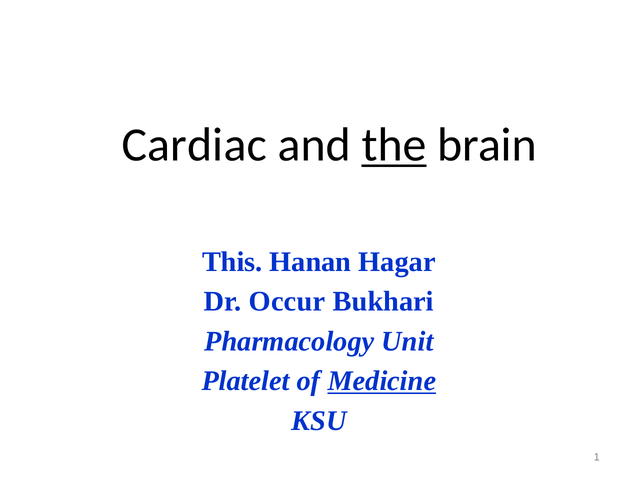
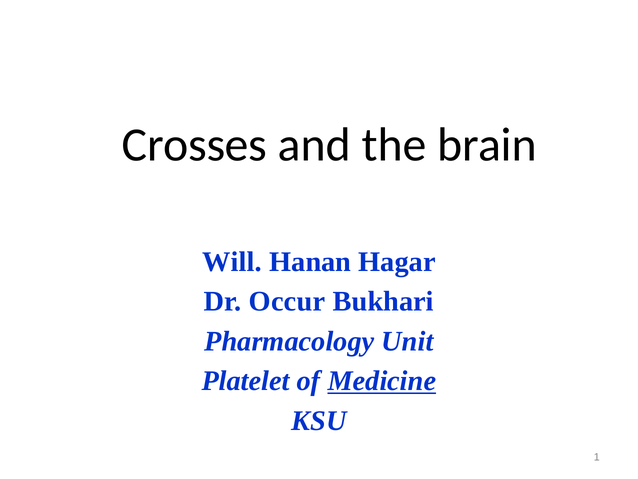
Cardiac: Cardiac -> Crosses
the underline: present -> none
This: This -> Will
